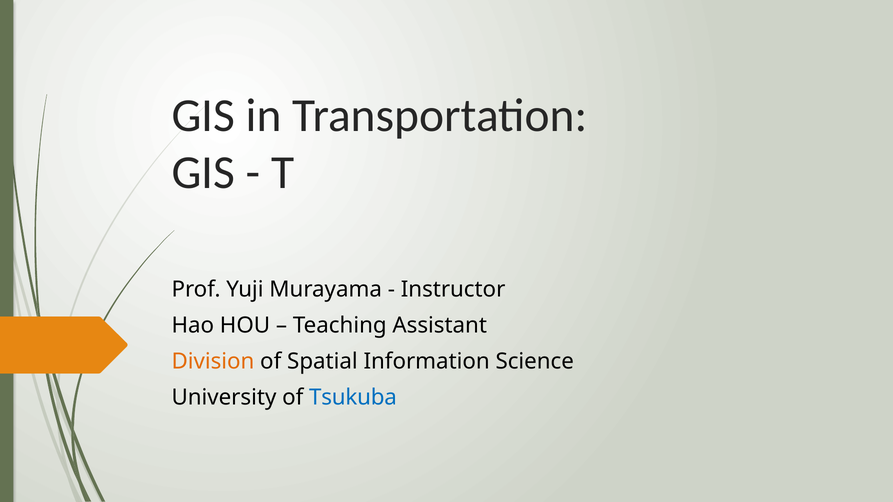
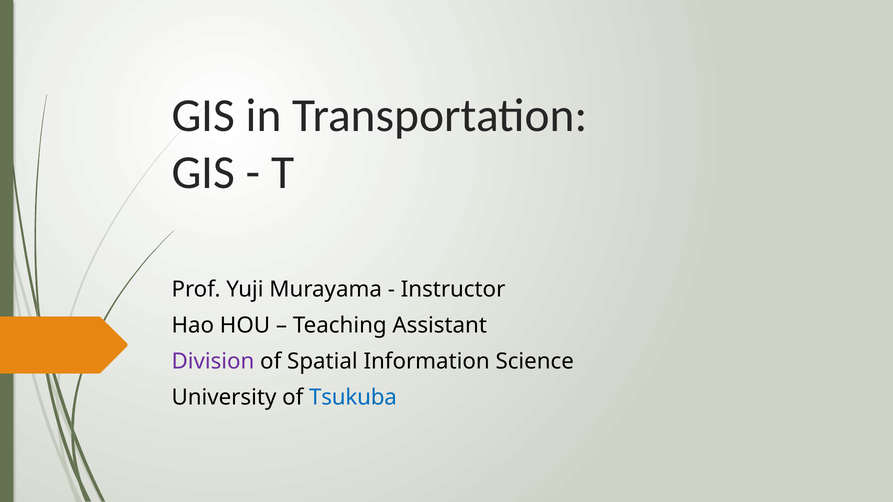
Division colour: orange -> purple
